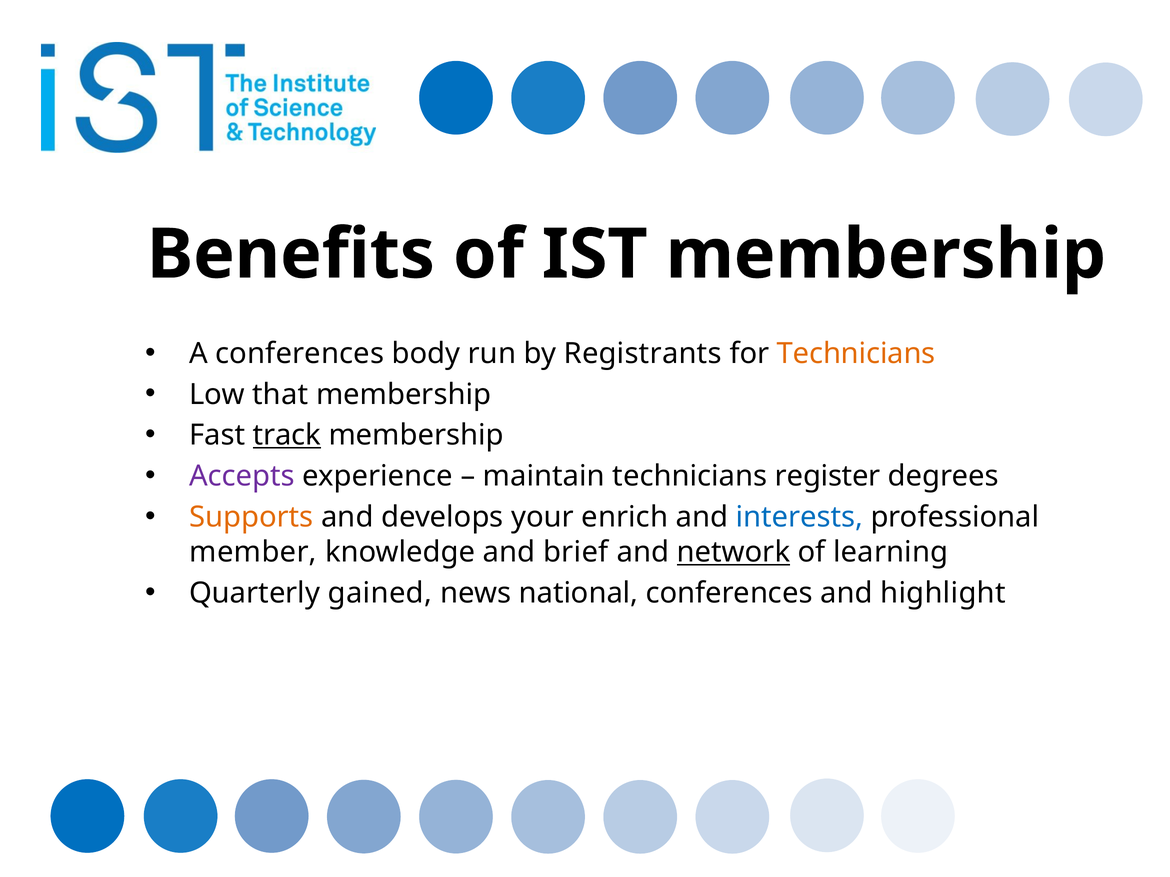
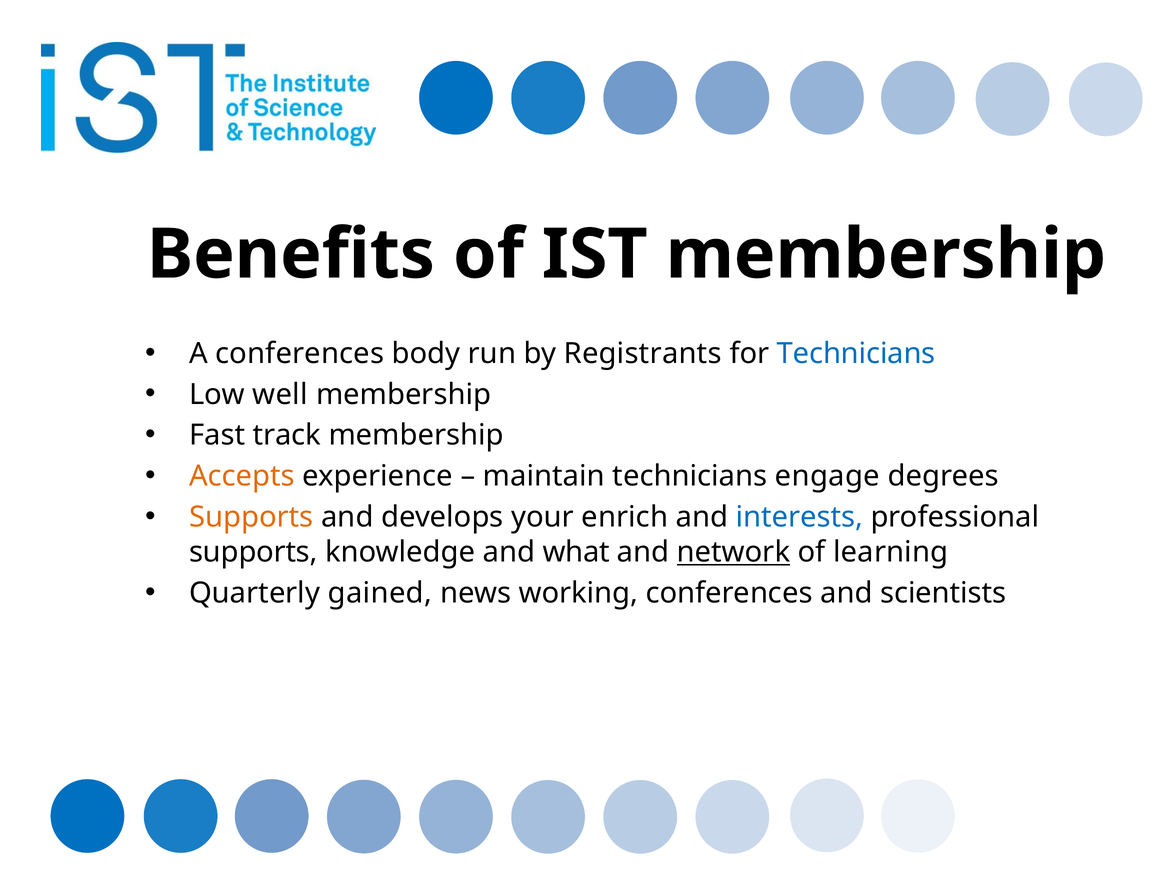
Technicians at (856, 354) colour: orange -> blue
that: that -> well
track underline: present -> none
Accepts colour: purple -> orange
register: register -> engage
member at (253, 553): member -> supports
brief: brief -> what
national: national -> working
highlight: highlight -> scientists
